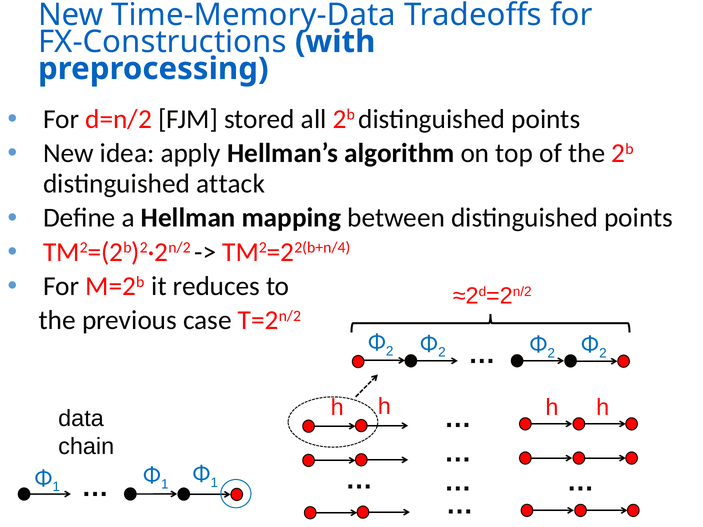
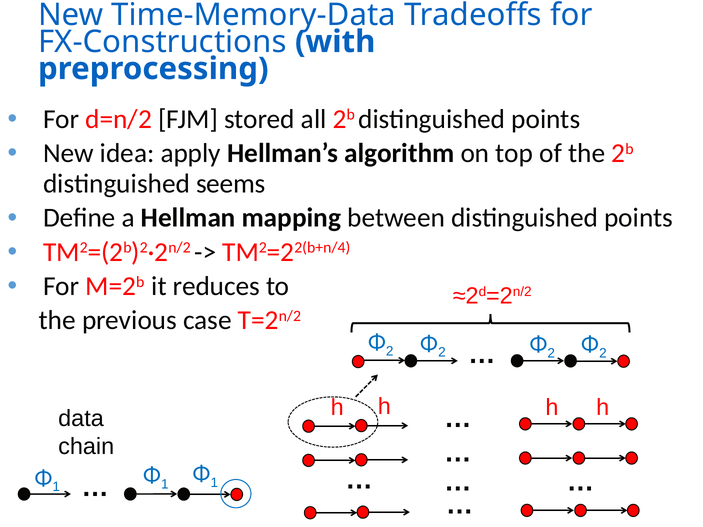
attack: attack -> seems
